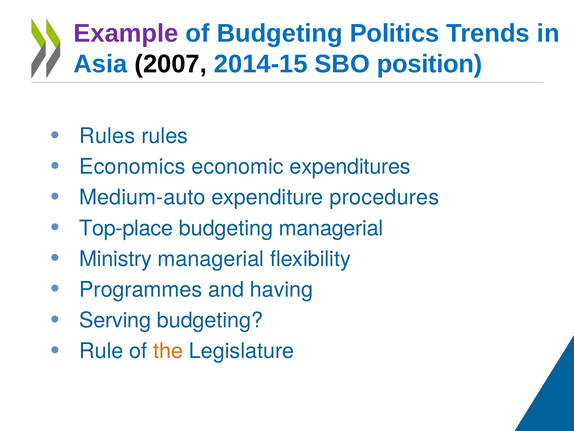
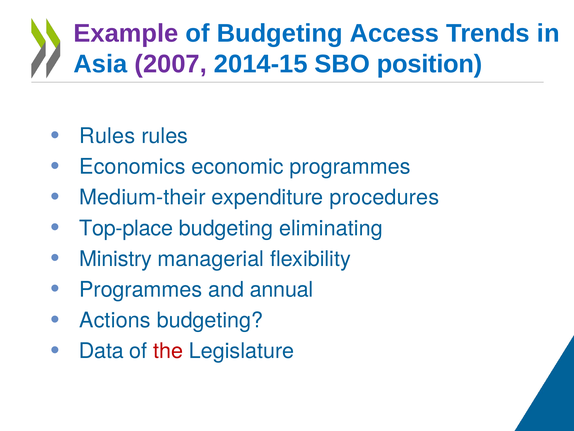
Politics: Politics -> Access
2007 colour: black -> purple
economic expenditures: expenditures -> programmes
Medium-auto: Medium-auto -> Medium-their
budgeting managerial: managerial -> eliminating
having: having -> annual
Serving: Serving -> Actions
Rule: Rule -> Data
the colour: orange -> red
